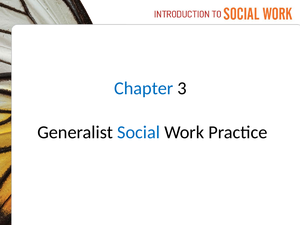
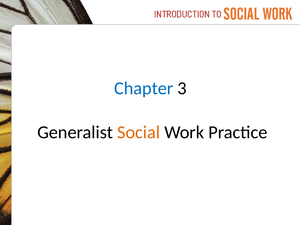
Social colour: blue -> orange
